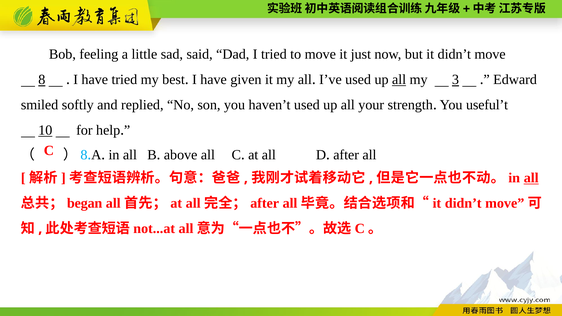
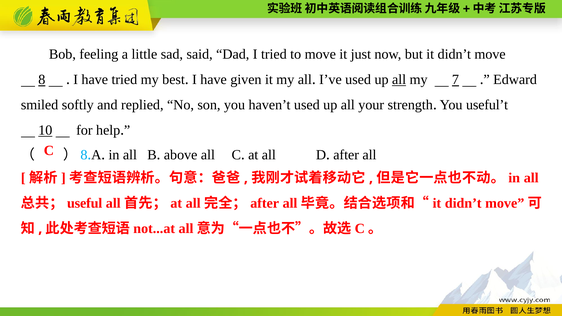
3: 3 -> 7
all at (531, 178) underline: present -> none
began: began -> useful
